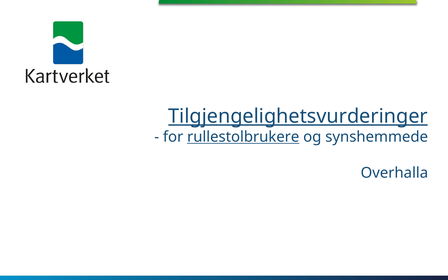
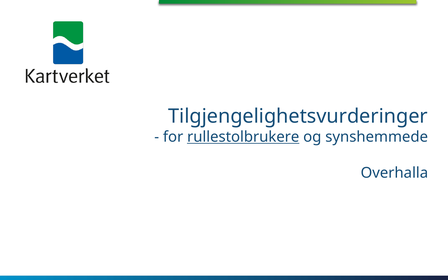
Tilgjengelighetsvurderinger underline: present -> none
